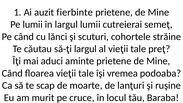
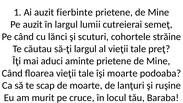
Pe lumii: lumii -> auzit
îşi vremea: vremea -> moarte
